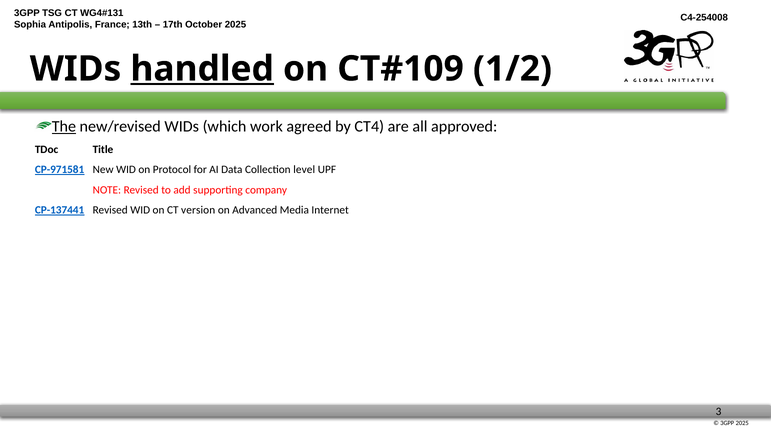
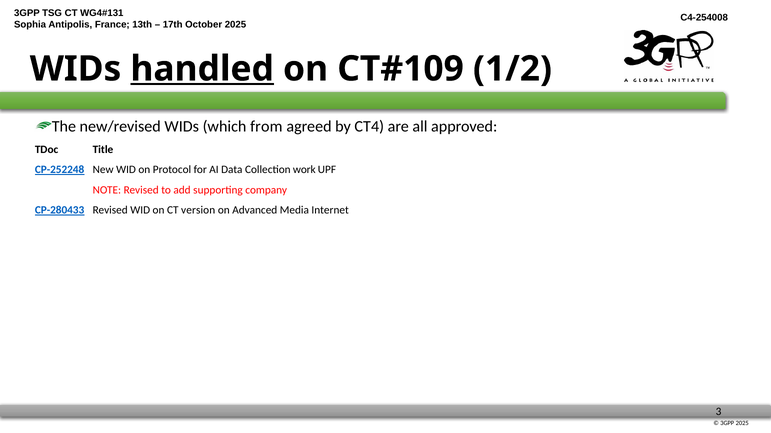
The underline: present -> none
work: work -> from
CP-971581: CP-971581 -> CP-252248
level: level -> work
CP-137441: CP-137441 -> CP-280433
